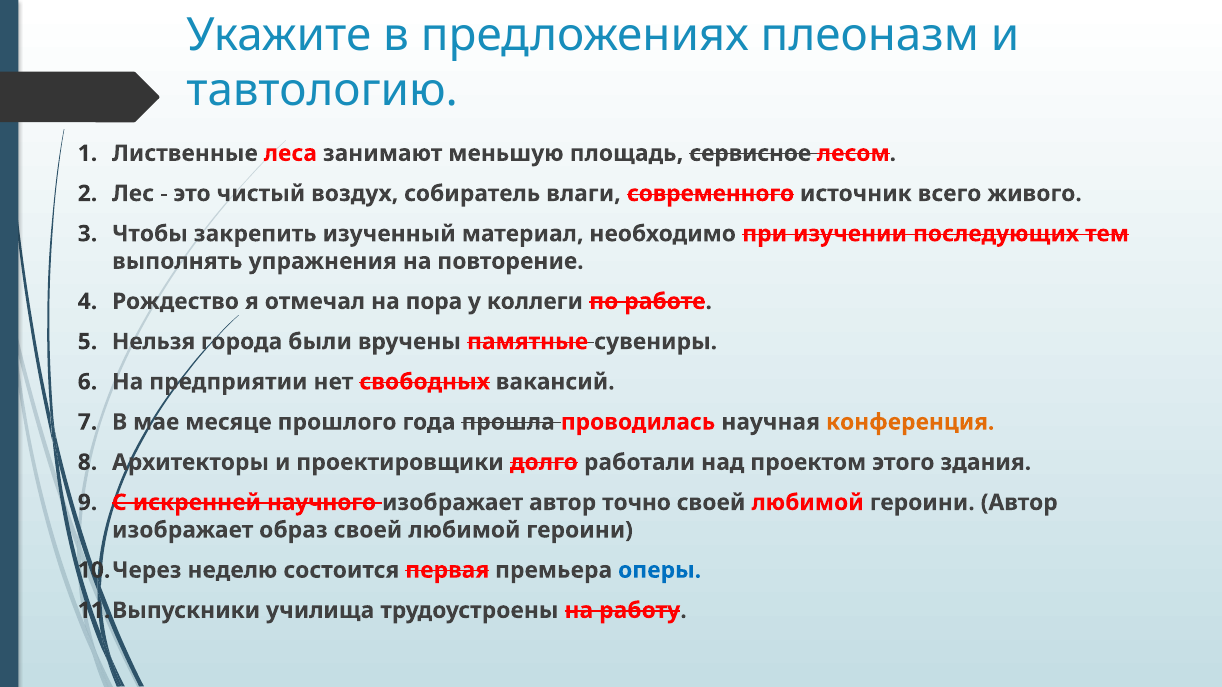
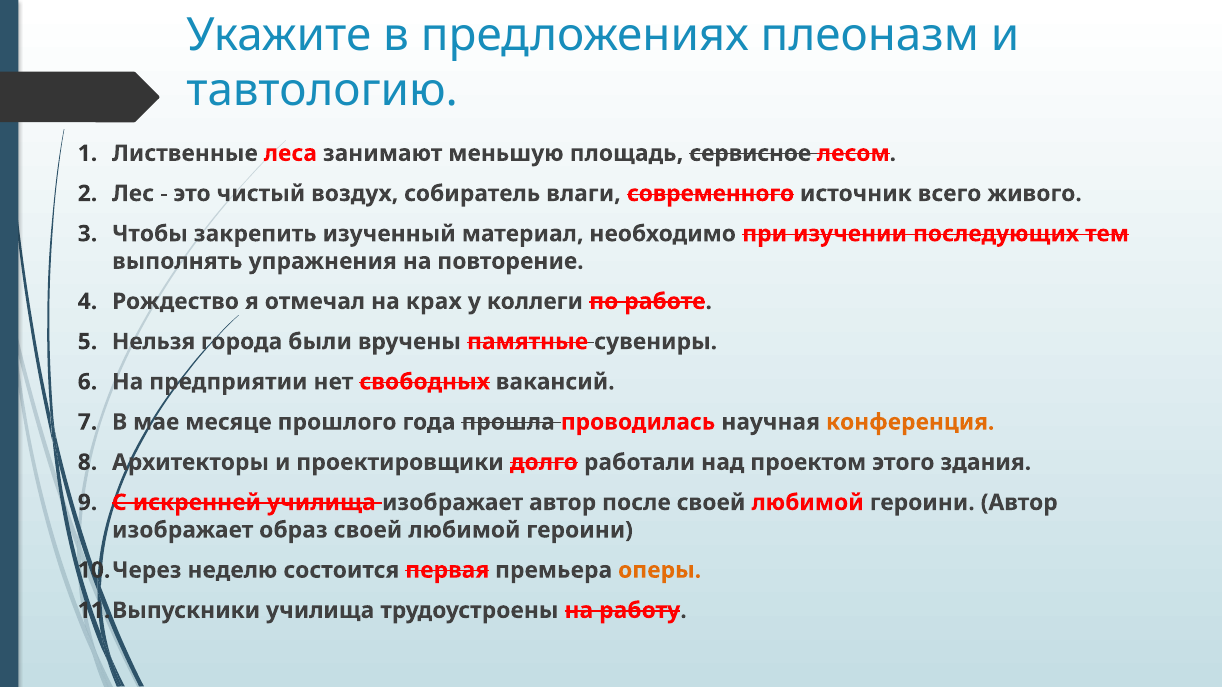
пора: пора -> крах
искренней научного: научного -> училища
точно: точно -> после
оперы colour: blue -> orange
